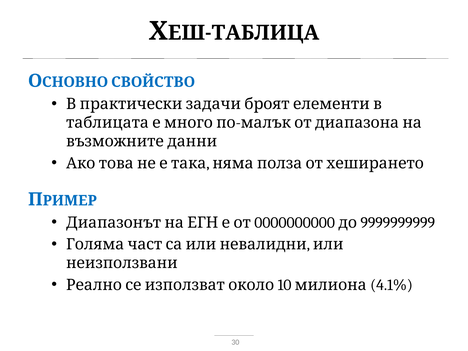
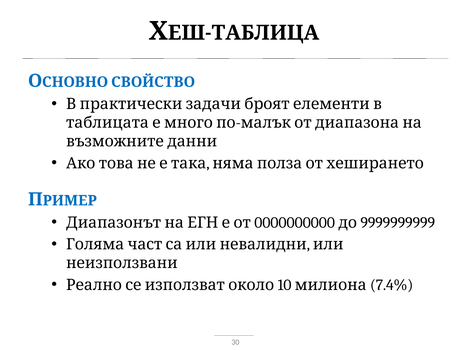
4.1%: 4.1% -> 7.4%
